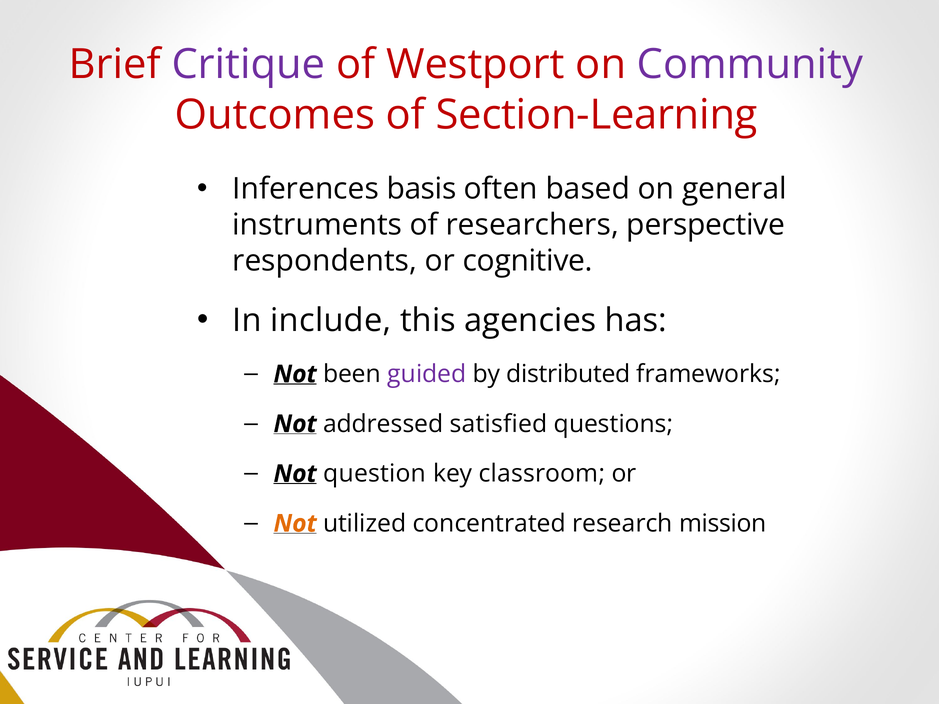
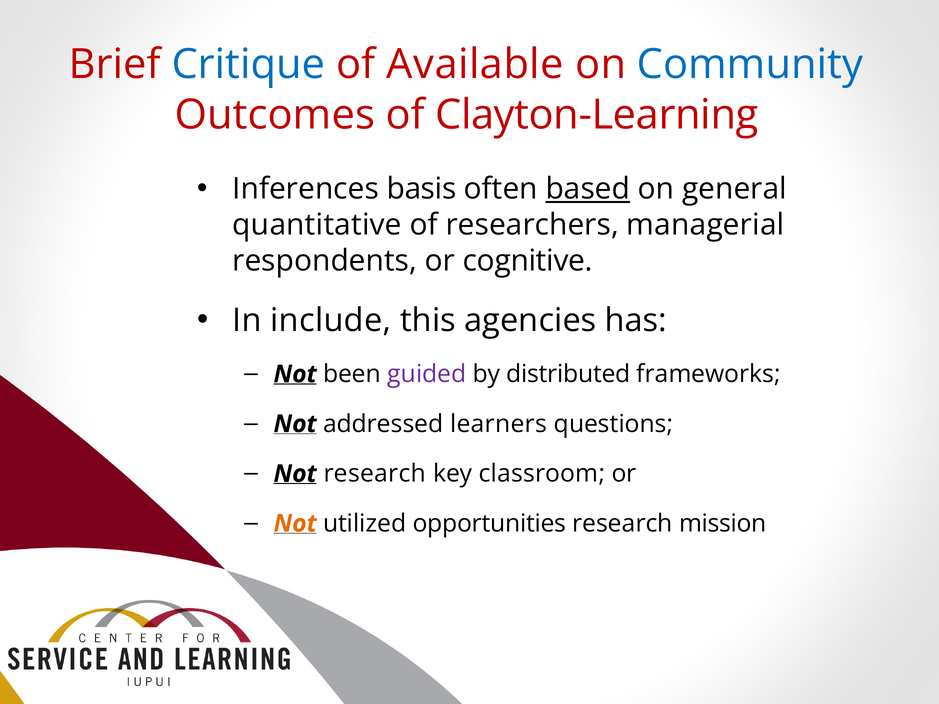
Critique colour: purple -> blue
Westport: Westport -> Available
Community colour: purple -> blue
Section-Learning: Section-Learning -> Clayton-Learning
based underline: none -> present
instruments: instruments -> quantitative
perspective: perspective -> managerial
satisfied: satisfied -> learners
Not question: question -> research
concentrated: concentrated -> opportunities
